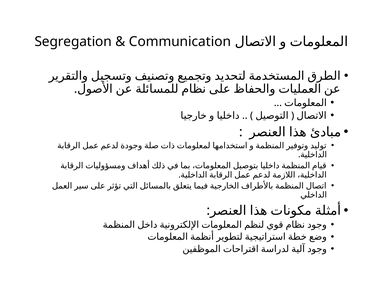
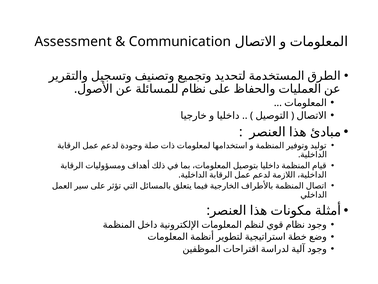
Segregation: Segregation -> Assessment
